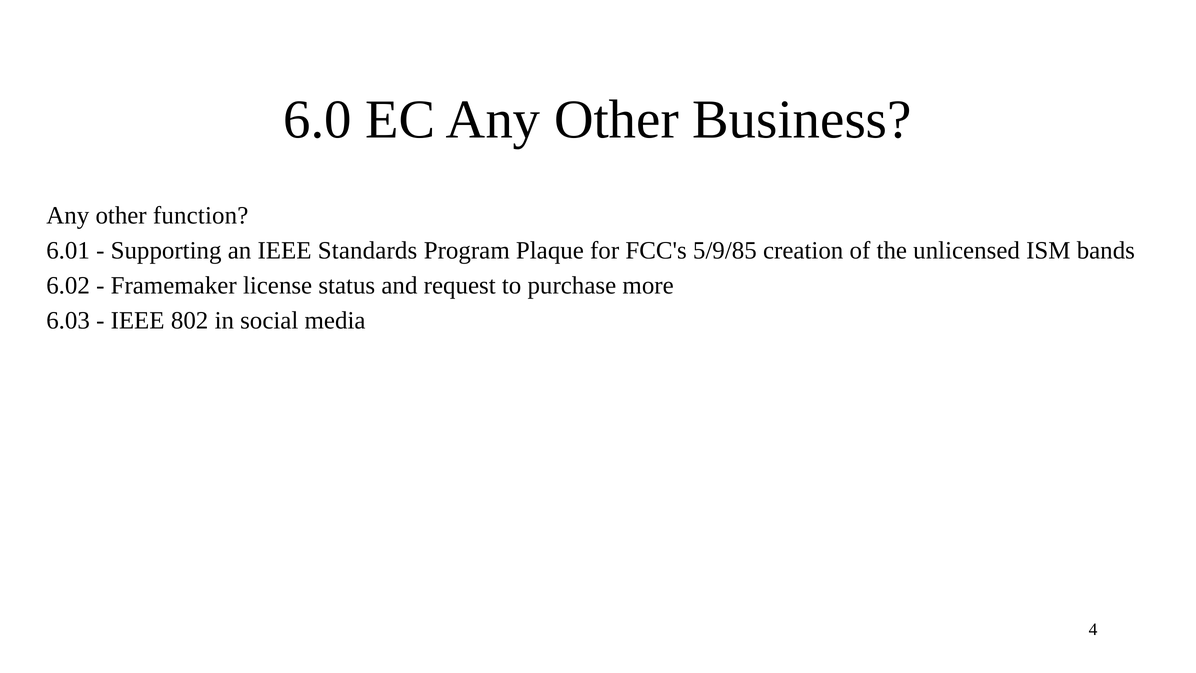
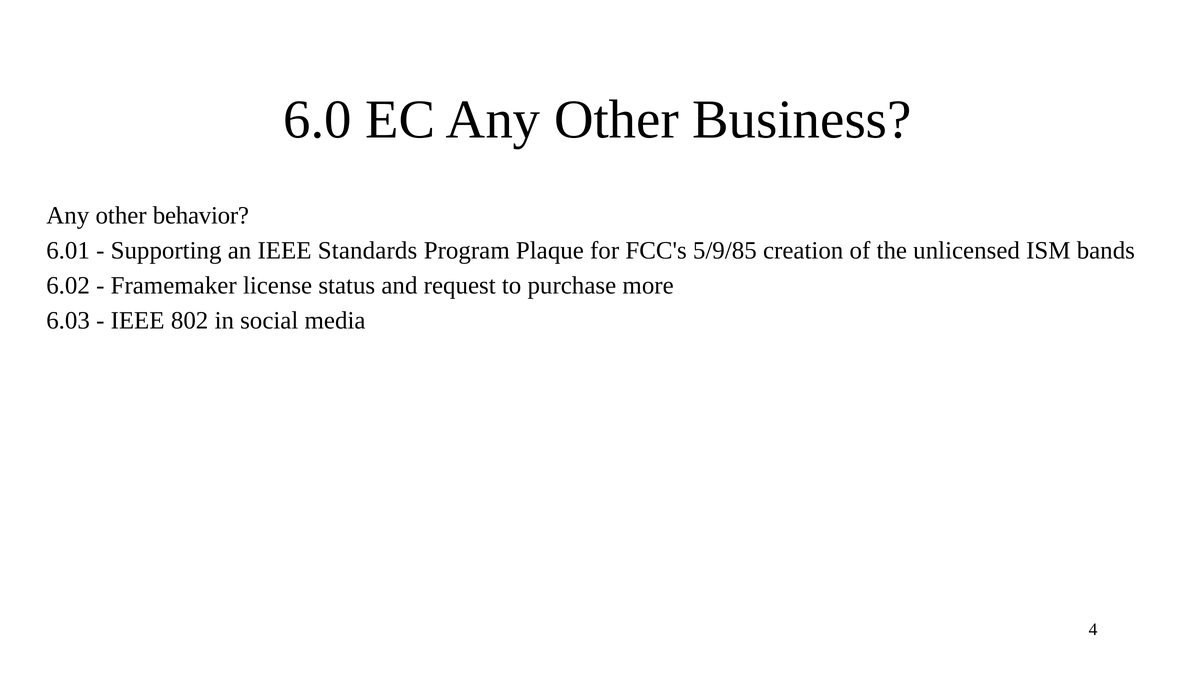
function: function -> behavior
